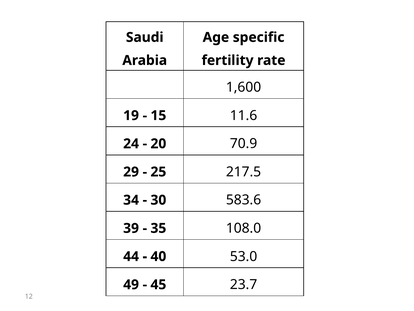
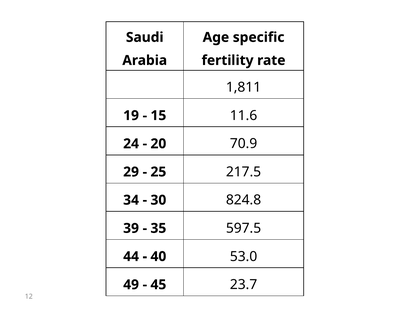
1,600: 1,600 -> 1,811
583.6: 583.6 -> 824.8
108.0: 108.0 -> 597.5
